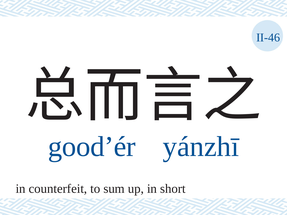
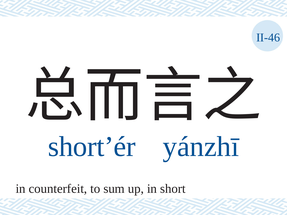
good’ér: good’ér -> short’ér
